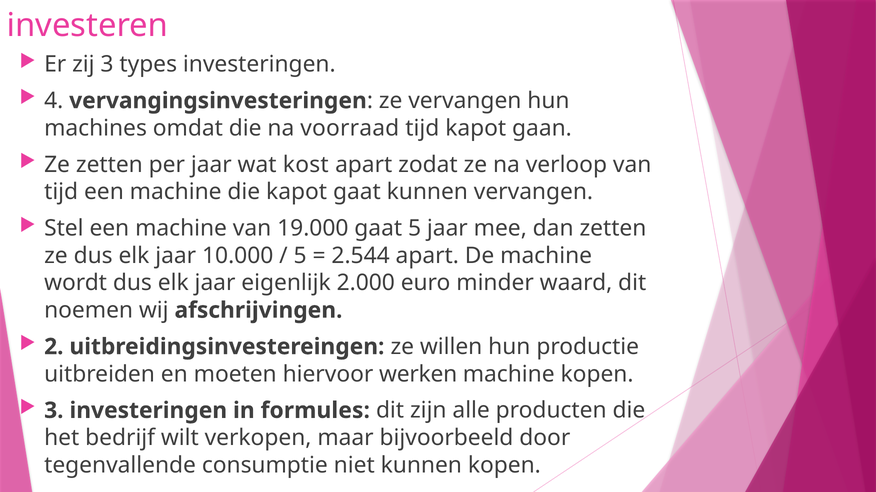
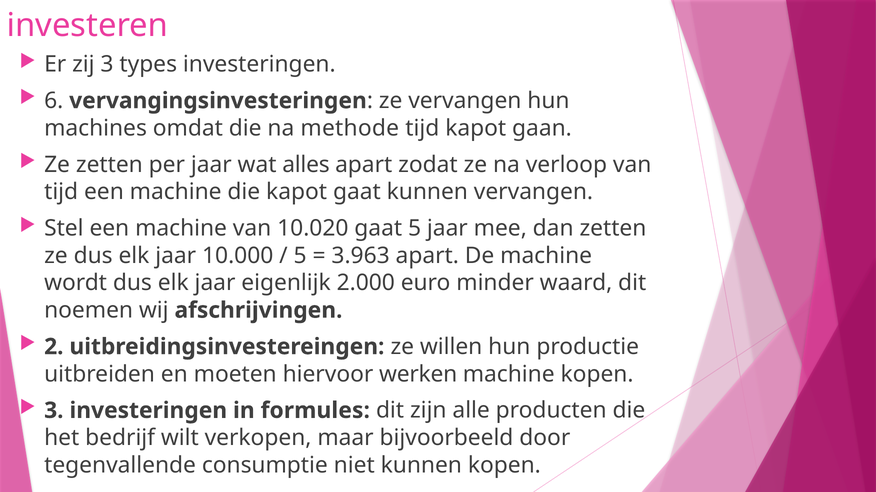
4: 4 -> 6
voorraad: voorraad -> methode
kost: kost -> alles
19.000: 19.000 -> 10.020
2.544: 2.544 -> 3.963
